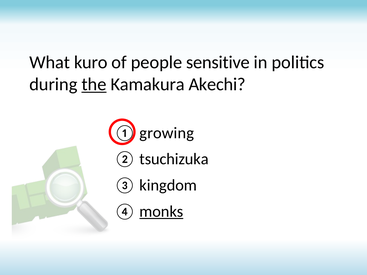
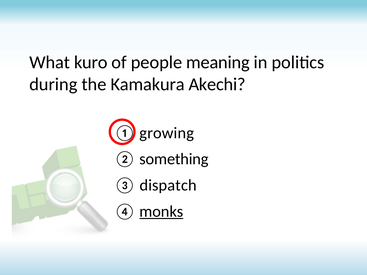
sensitive: sensitive -> meaning
the underline: present -> none
tsuchizuka: tsuchizuka -> something
kingdom: kingdom -> dispatch
